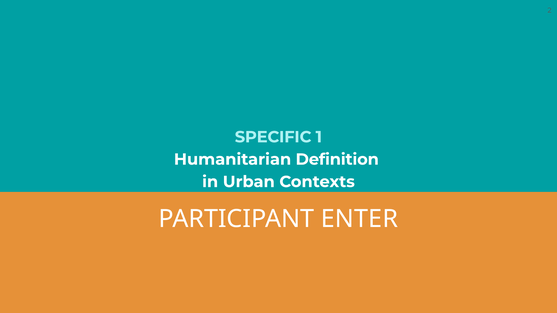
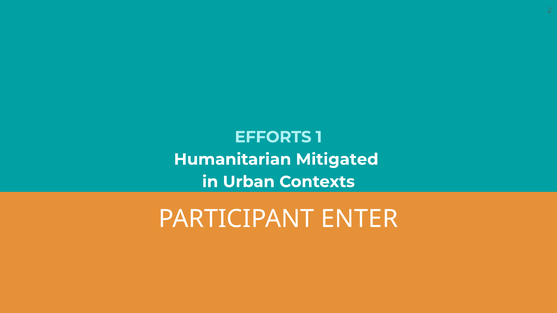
SPECIFIC: SPECIFIC -> EFFORTS
Definition: Definition -> Mitigated
